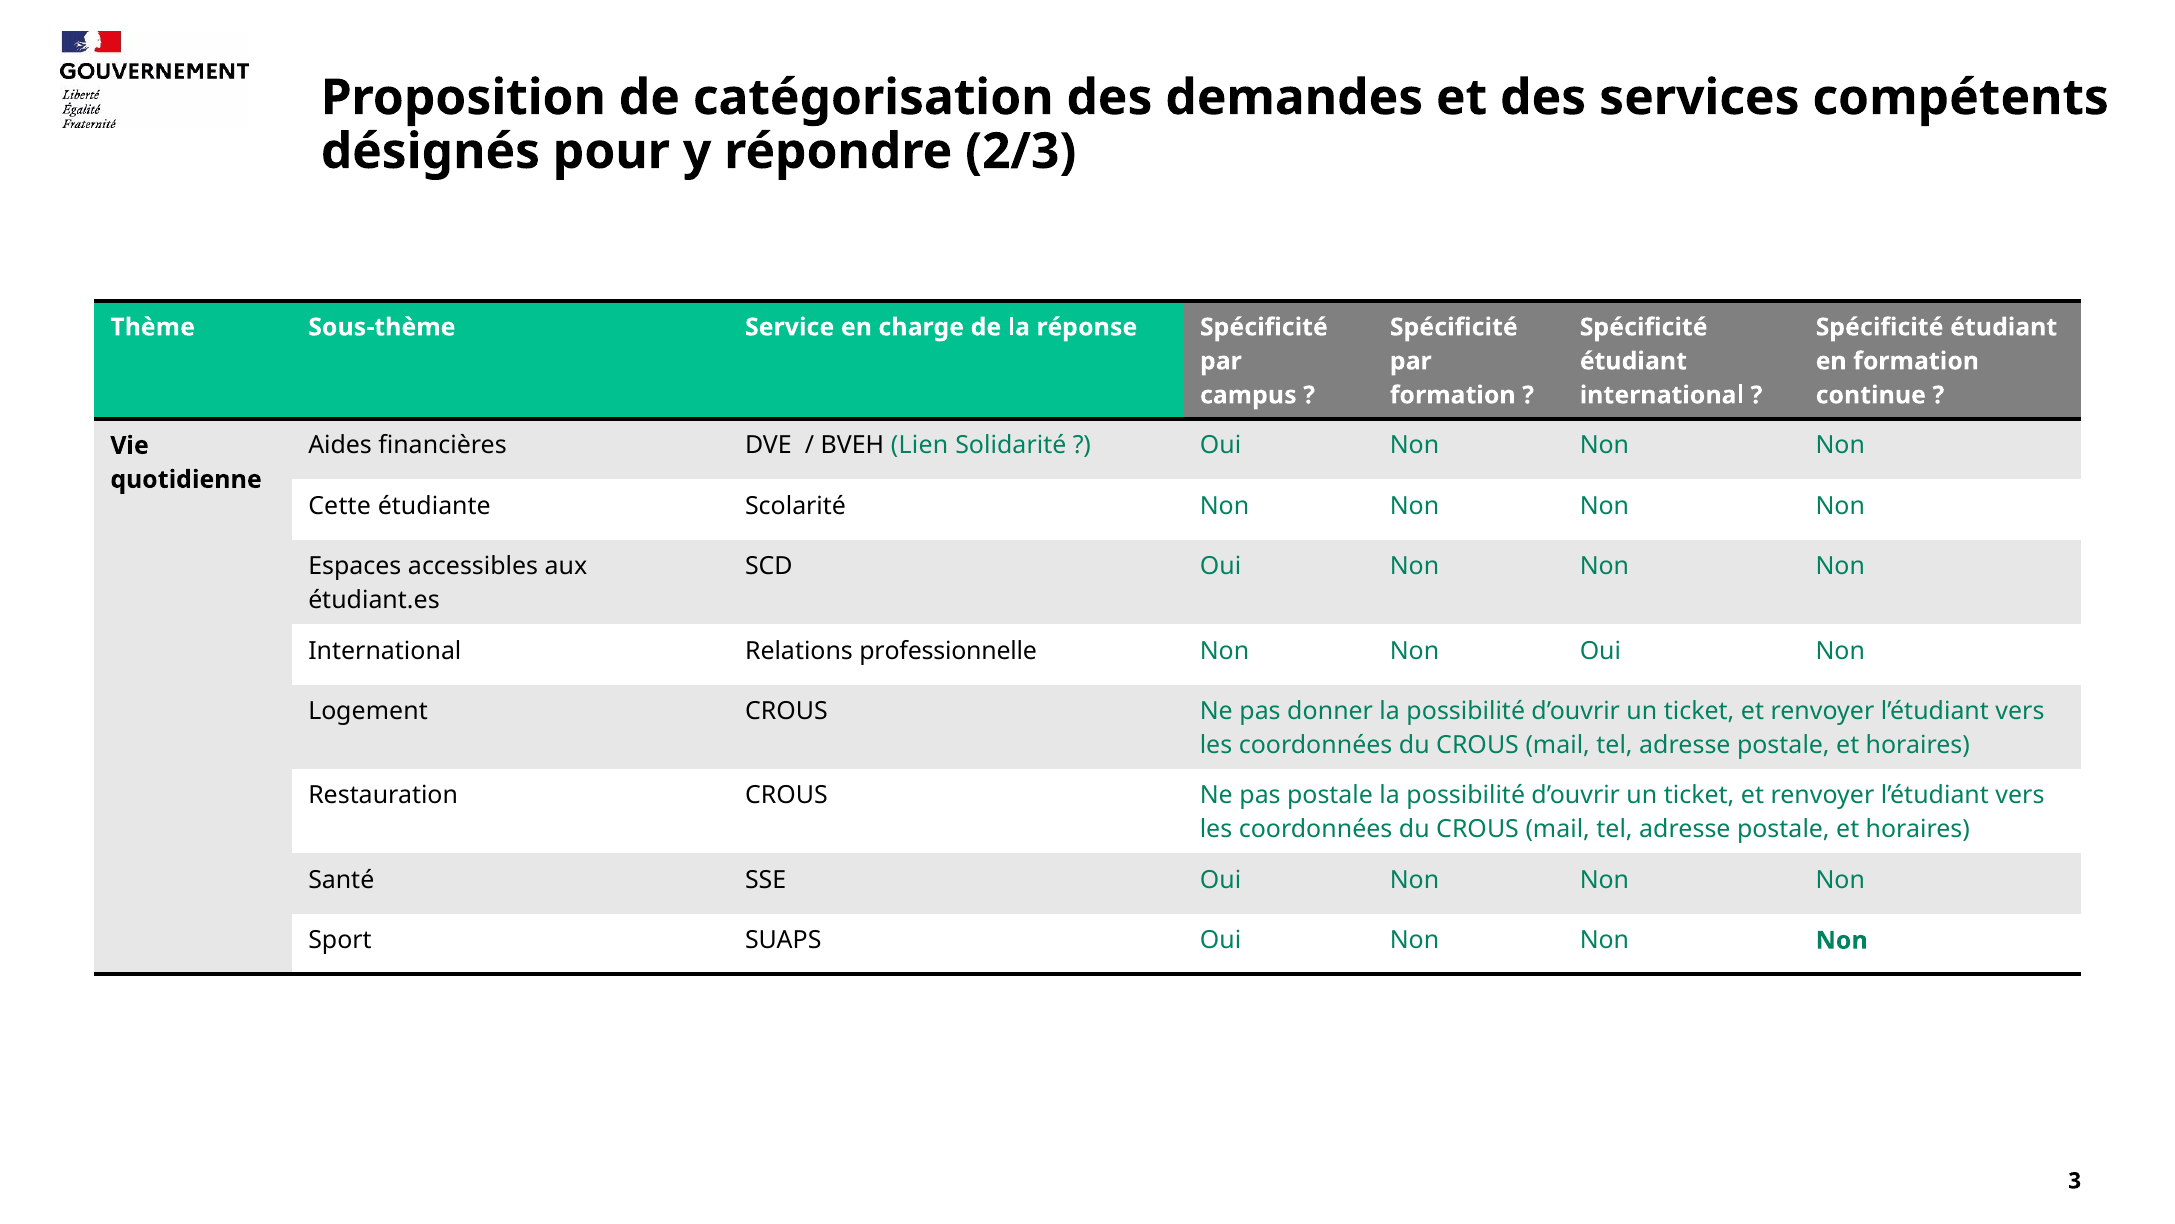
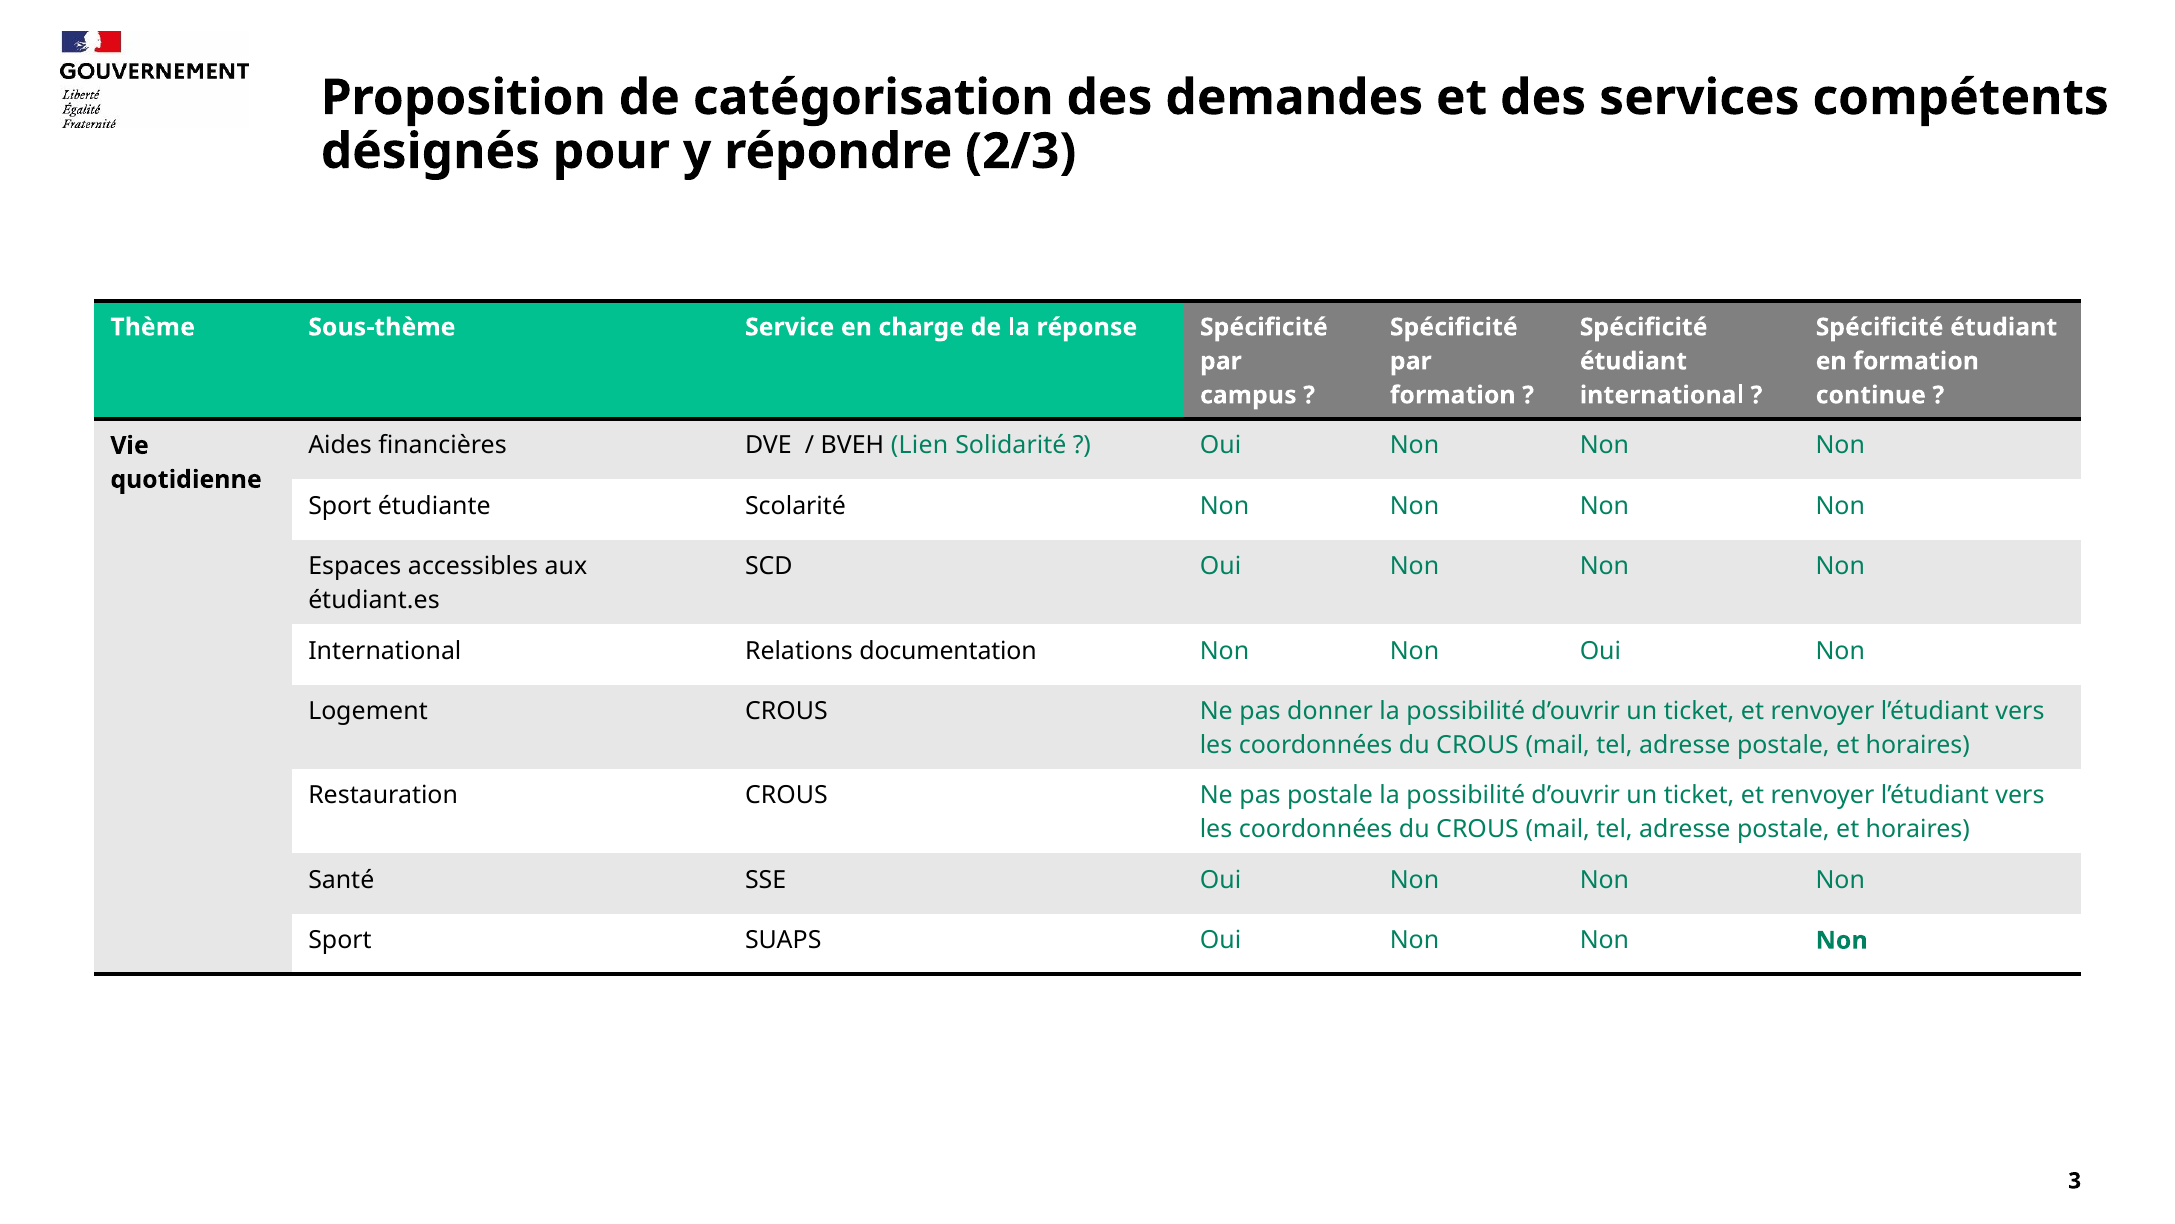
Cette at (340, 506): Cette -> Sport
professionnelle: professionnelle -> documentation
